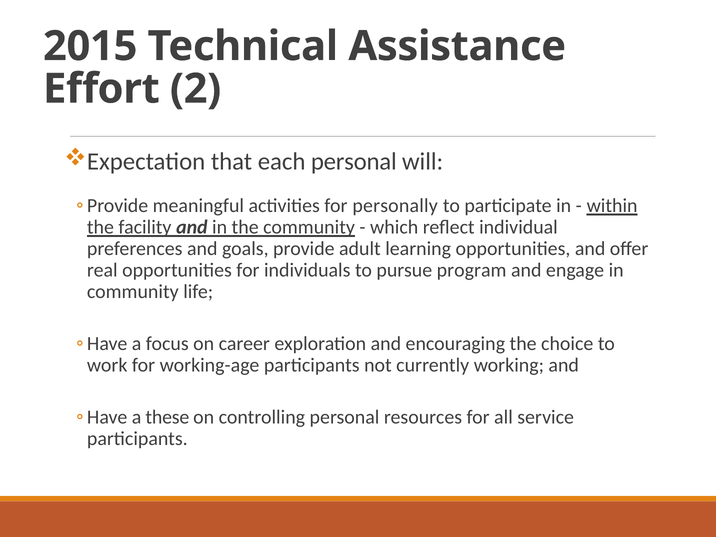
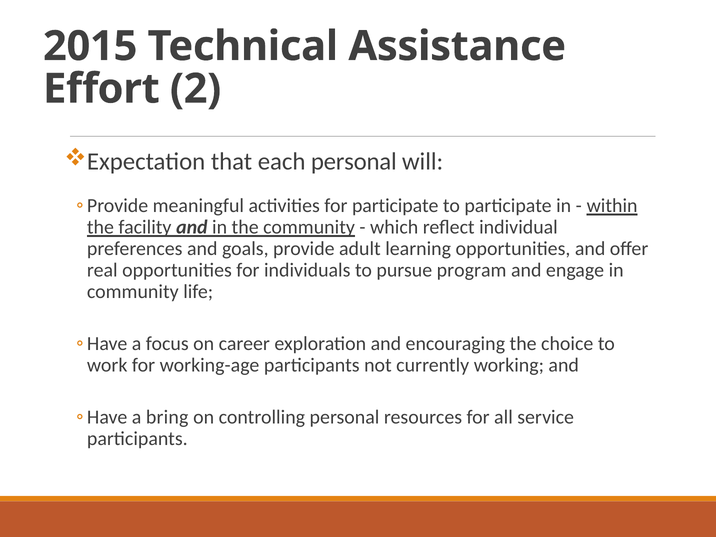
for personally: personally -> participate
these: these -> bring
